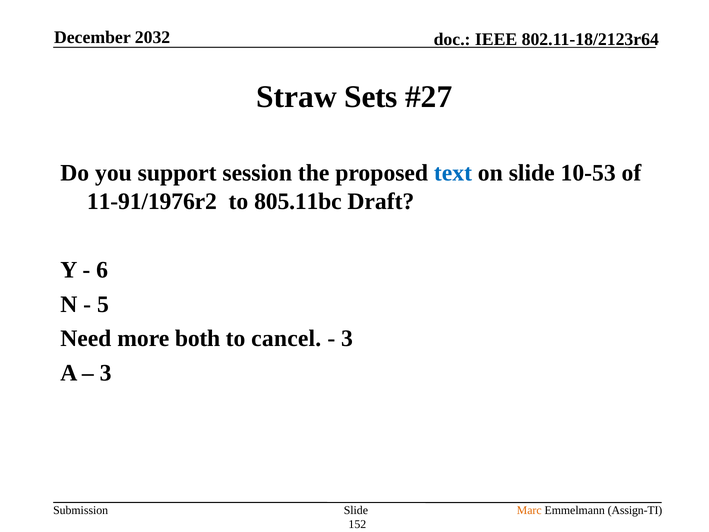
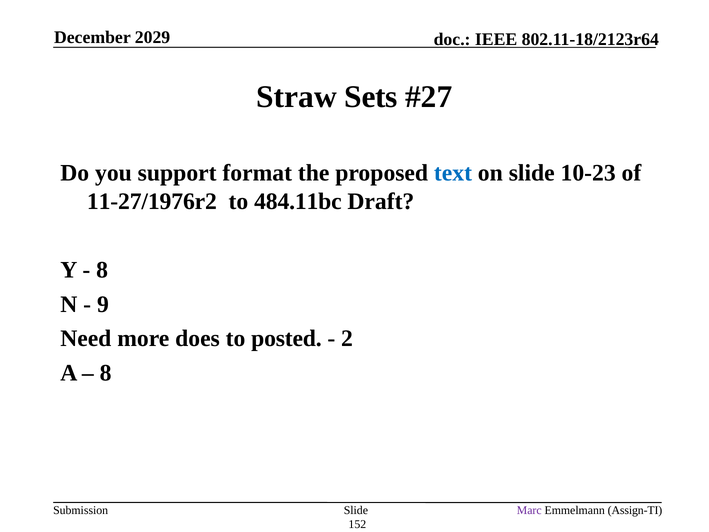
2032: 2032 -> 2029
session: session -> format
10-53: 10-53 -> 10-23
11-91/1976r2: 11-91/1976r2 -> 11-27/1976r2
805.11bc: 805.11bc -> 484.11bc
6 at (102, 270): 6 -> 8
5: 5 -> 9
both: both -> does
cancel: cancel -> posted
3 at (347, 338): 3 -> 2
3 at (106, 373): 3 -> 8
Marc colour: orange -> purple
